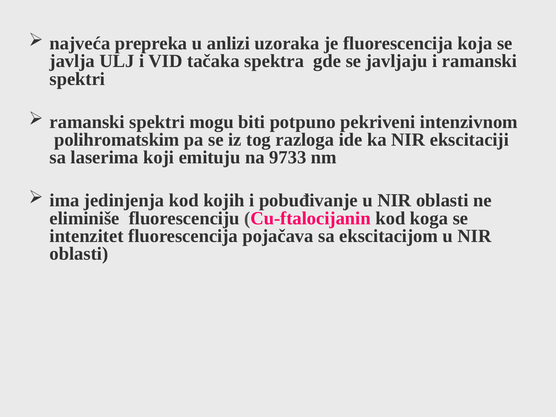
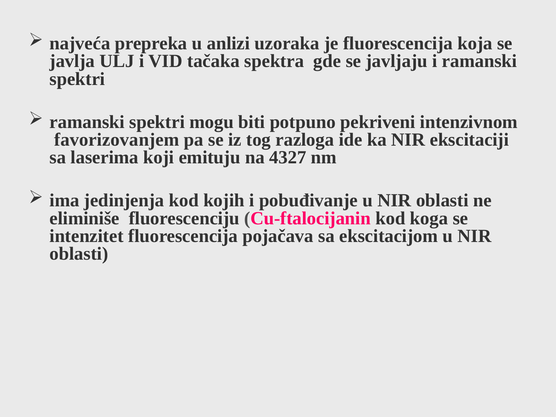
polihromatskim: polihromatskim -> favorizovanjem
9733: 9733 -> 4327
